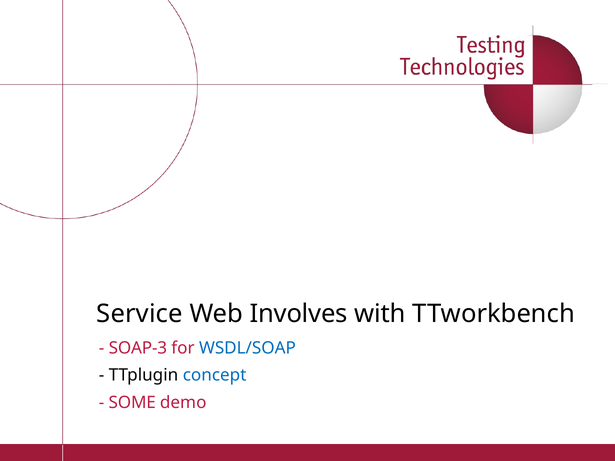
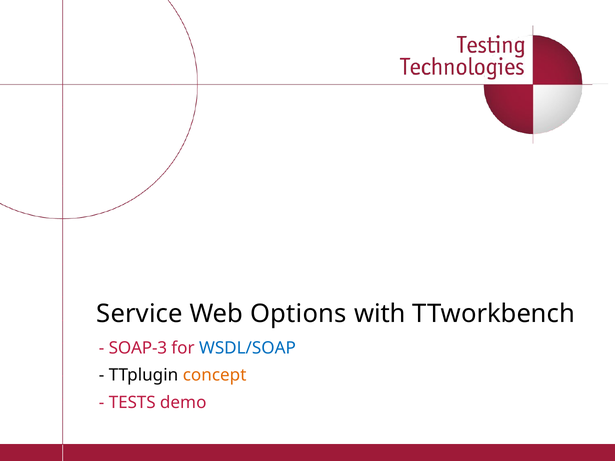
Involves: Involves -> Options
concept colour: blue -> orange
SOME: SOME -> TESTS
